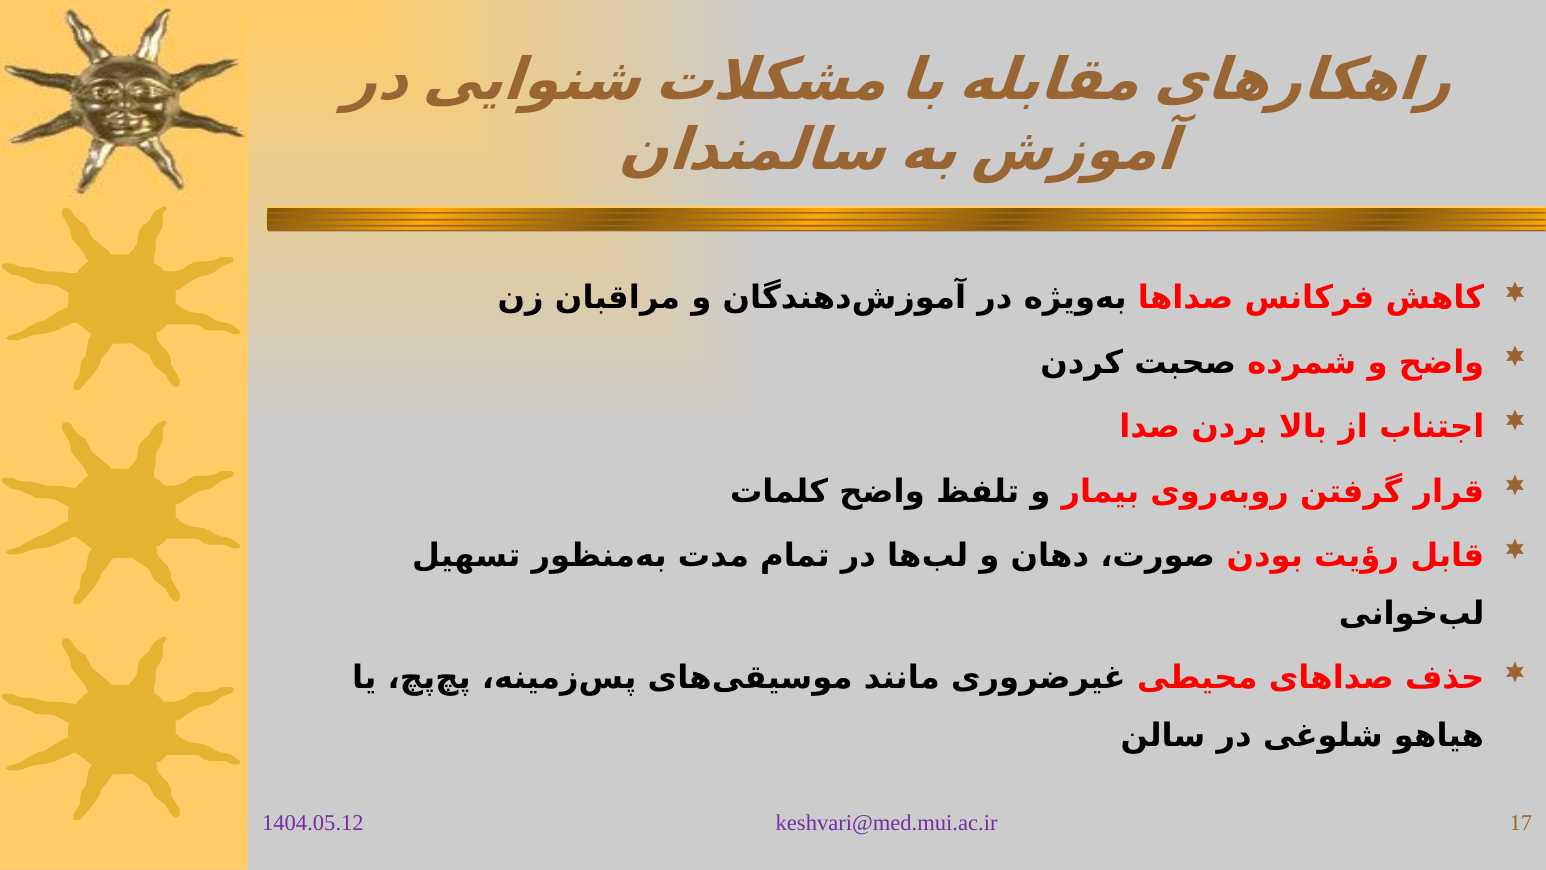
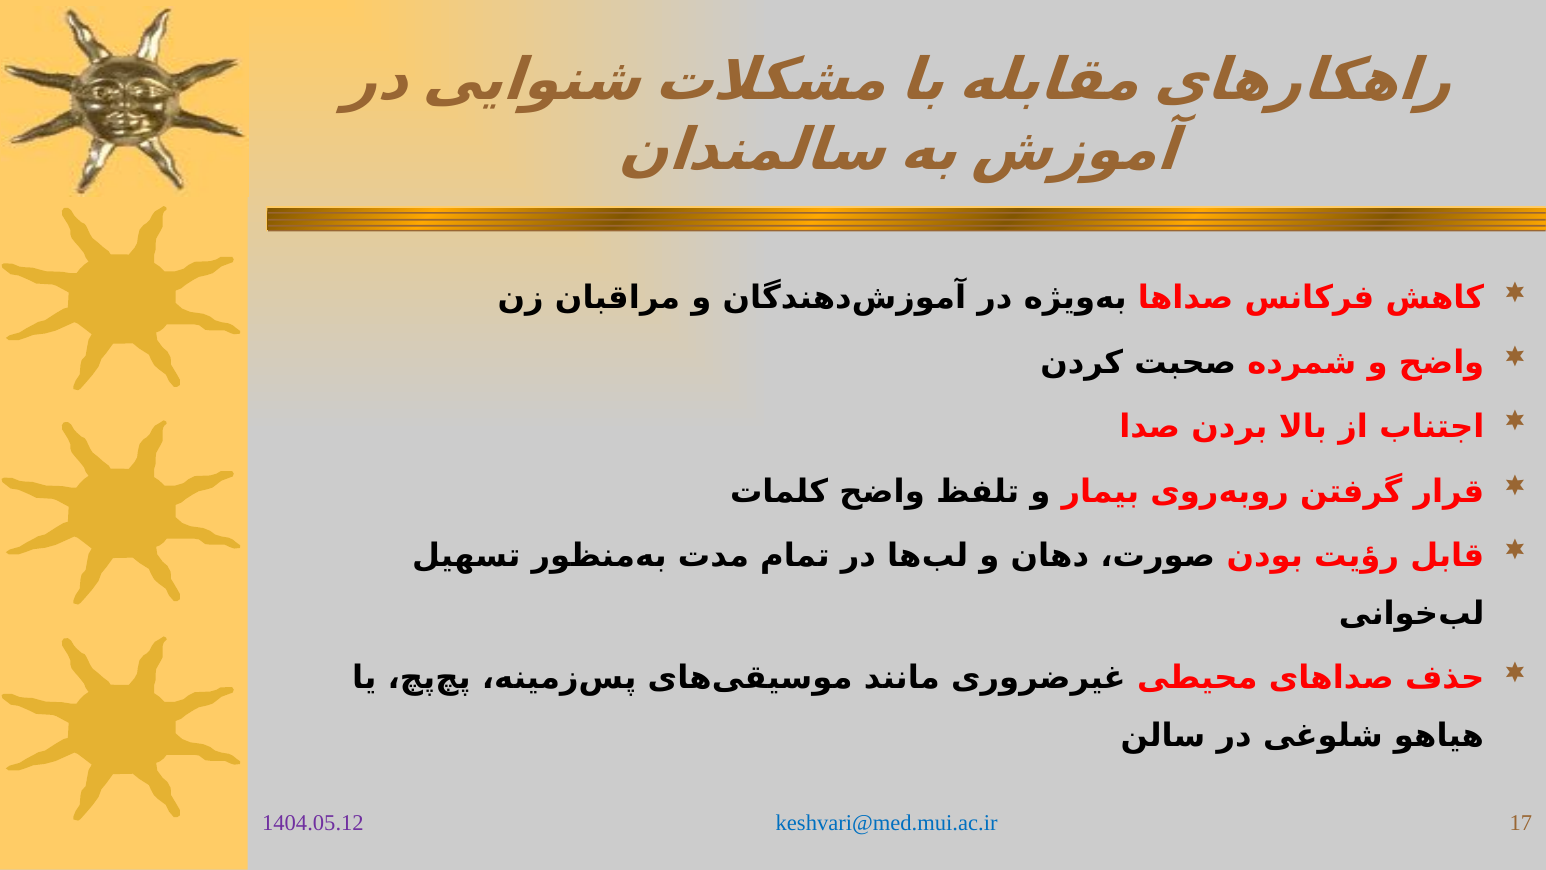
keshvari@med.mui.ac.ir colour: purple -> blue
